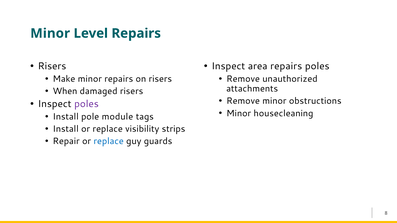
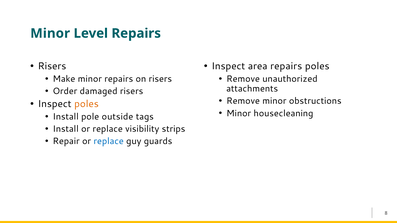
When: When -> Order
poles at (86, 104) colour: purple -> orange
module: module -> outside
